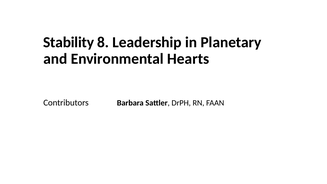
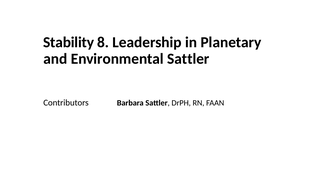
Environmental Hearts: Hearts -> Sattler
